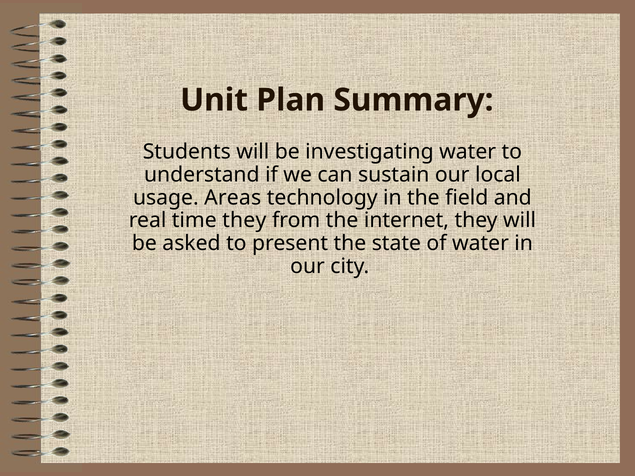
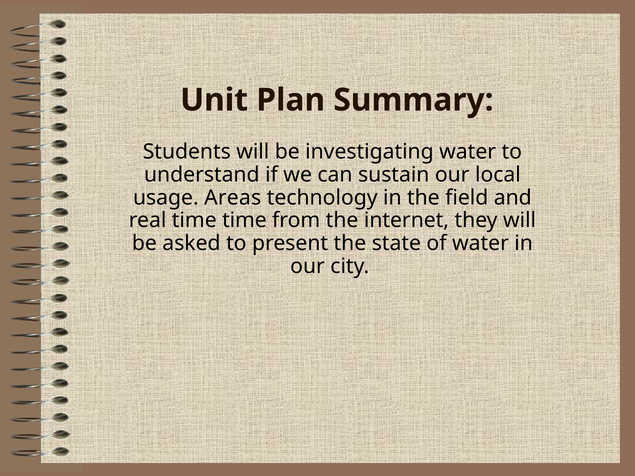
time they: they -> time
